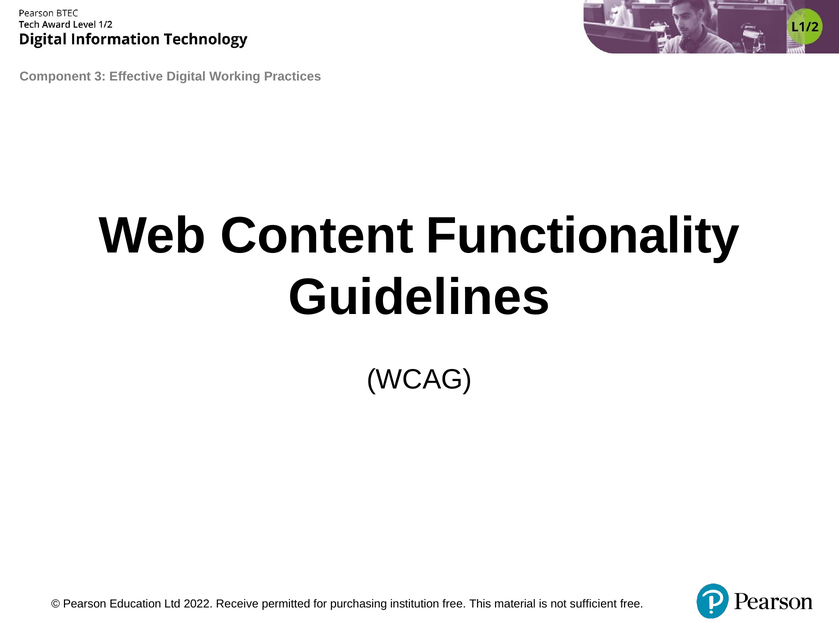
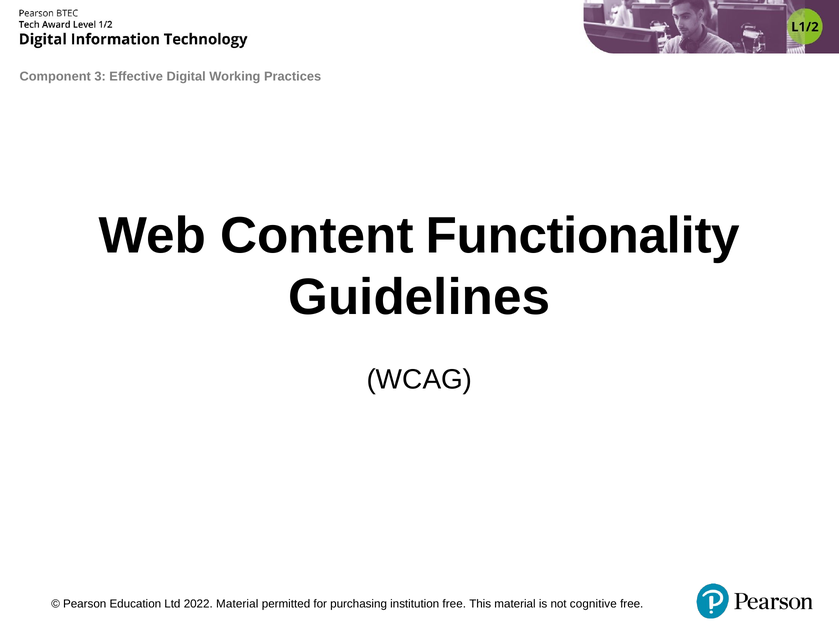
2022 Receive: Receive -> Material
sufficient: sufficient -> cognitive
